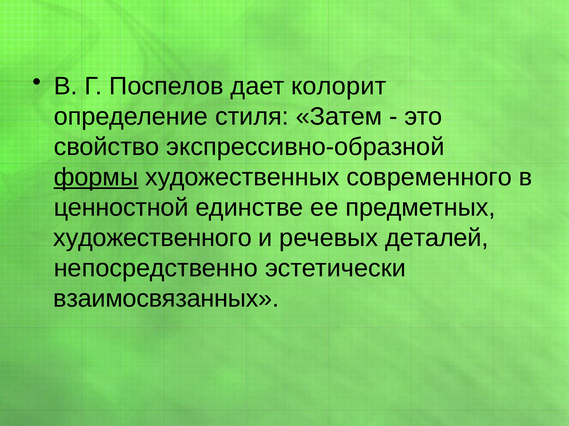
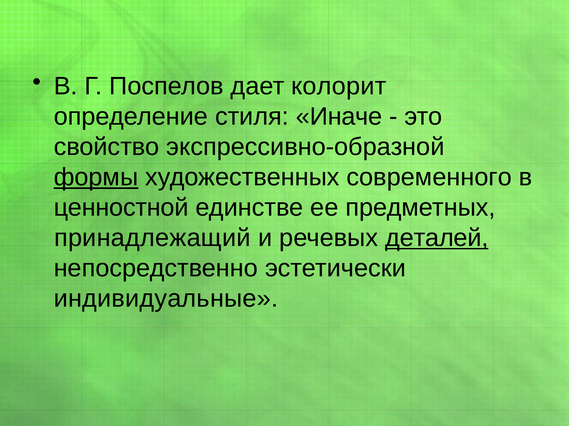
Затем: Затем -> Иначе
художественного: художественного -> принадлежащий
деталей underline: none -> present
взаимосвязанных: взаимосвязанных -> индивидуальные
